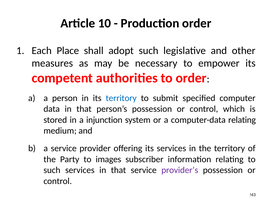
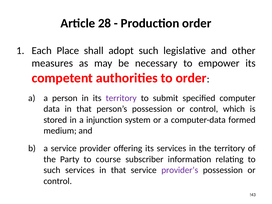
10: 10 -> 28
territory at (121, 98) colour: blue -> purple
computer-data relating: relating -> formed
images: images -> course
